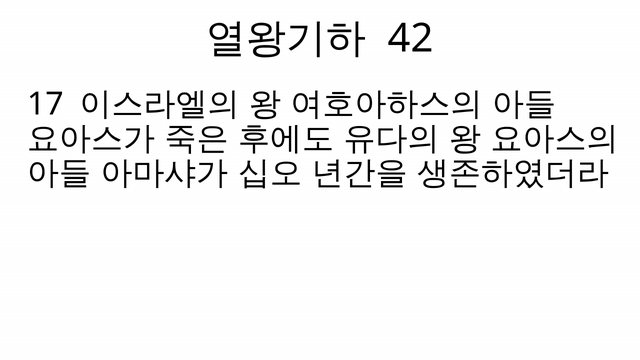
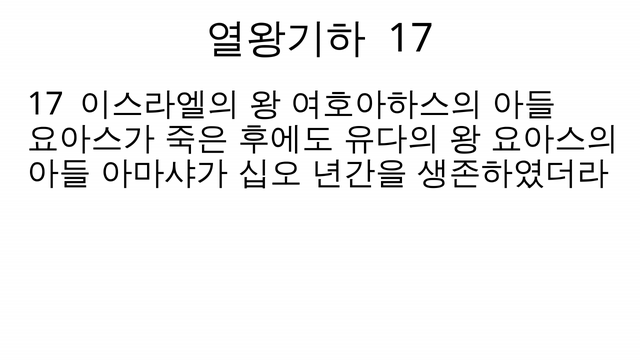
42 at (411, 39): 42 -> 17
